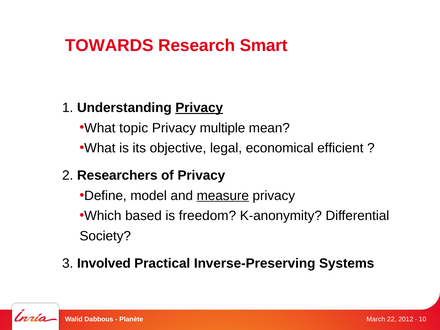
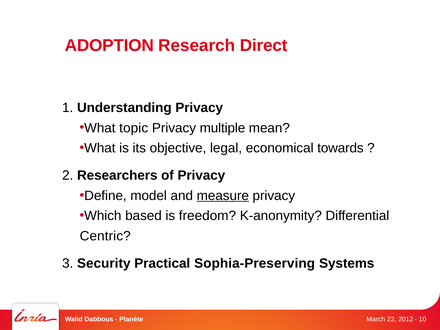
TOWARDS: TOWARDS -> ADOPTION
Smart: Smart -> Direct
Privacy at (199, 108) underline: present -> none
efficient: efficient -> towards
Society: Society -> Centric
Involved: Involved -> Security
Inverse-Preserving: Inverse-Preserving -> Sophia-Preserving
